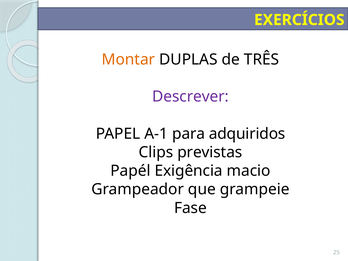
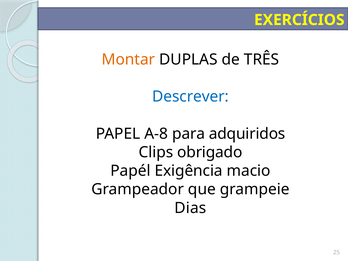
Descrever colour: purple -> blue
A-1: A-1 -> A-8
previstas: previstas -> obrigado
Fase: Fase -> Dias
